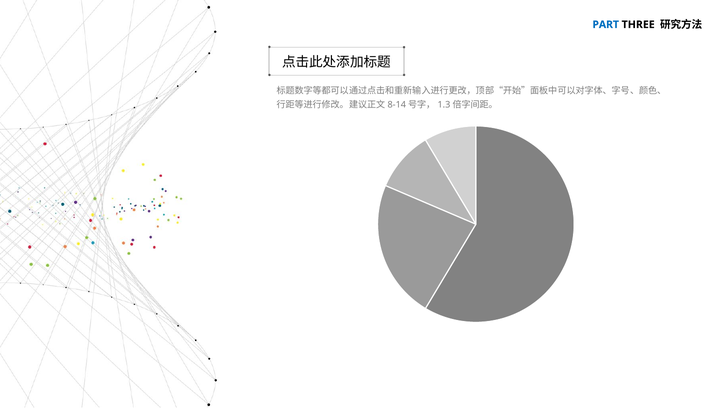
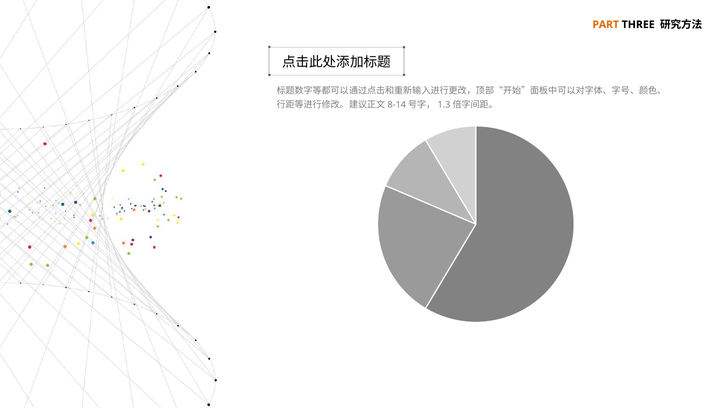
PART colour: blue -> orange
